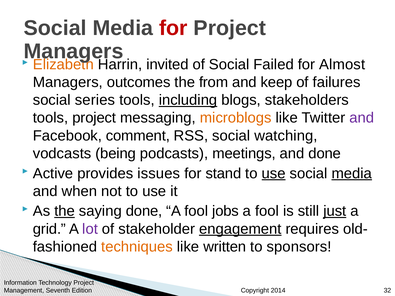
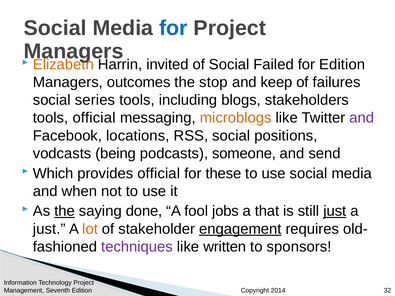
for at (173, 28) colour: red -> blue
for Almost: Almost -> Edition
from: from -> stop
including underline: present -> none
tools project: project -> official
comment: comment -> locations
watching: watching -> positions
meetings: meetings -> someone
and done: done -> send
Active: Active -> Which
provides issues: issues -> official
stand: stand -> these
use at (274, 174) underline: present -> none
media at (352, 174) underline: present -> none
fool at (267, 211): fool -> that
grid at (49, 229): grid -> just
lot colour: purple -> orange
techniques colour: orange -> purple
